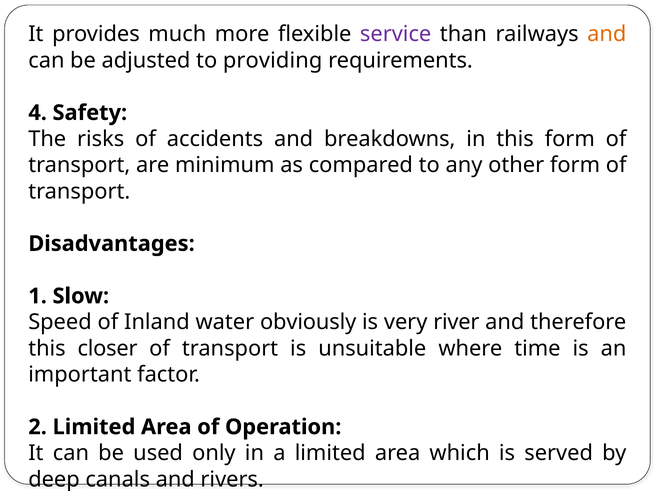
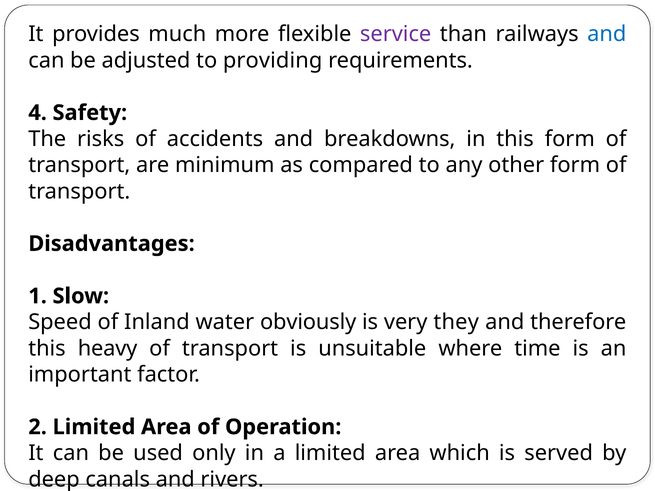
and at (607, 34) colour: orange -> blue
river: river -> they
closer: closer -> heavy
